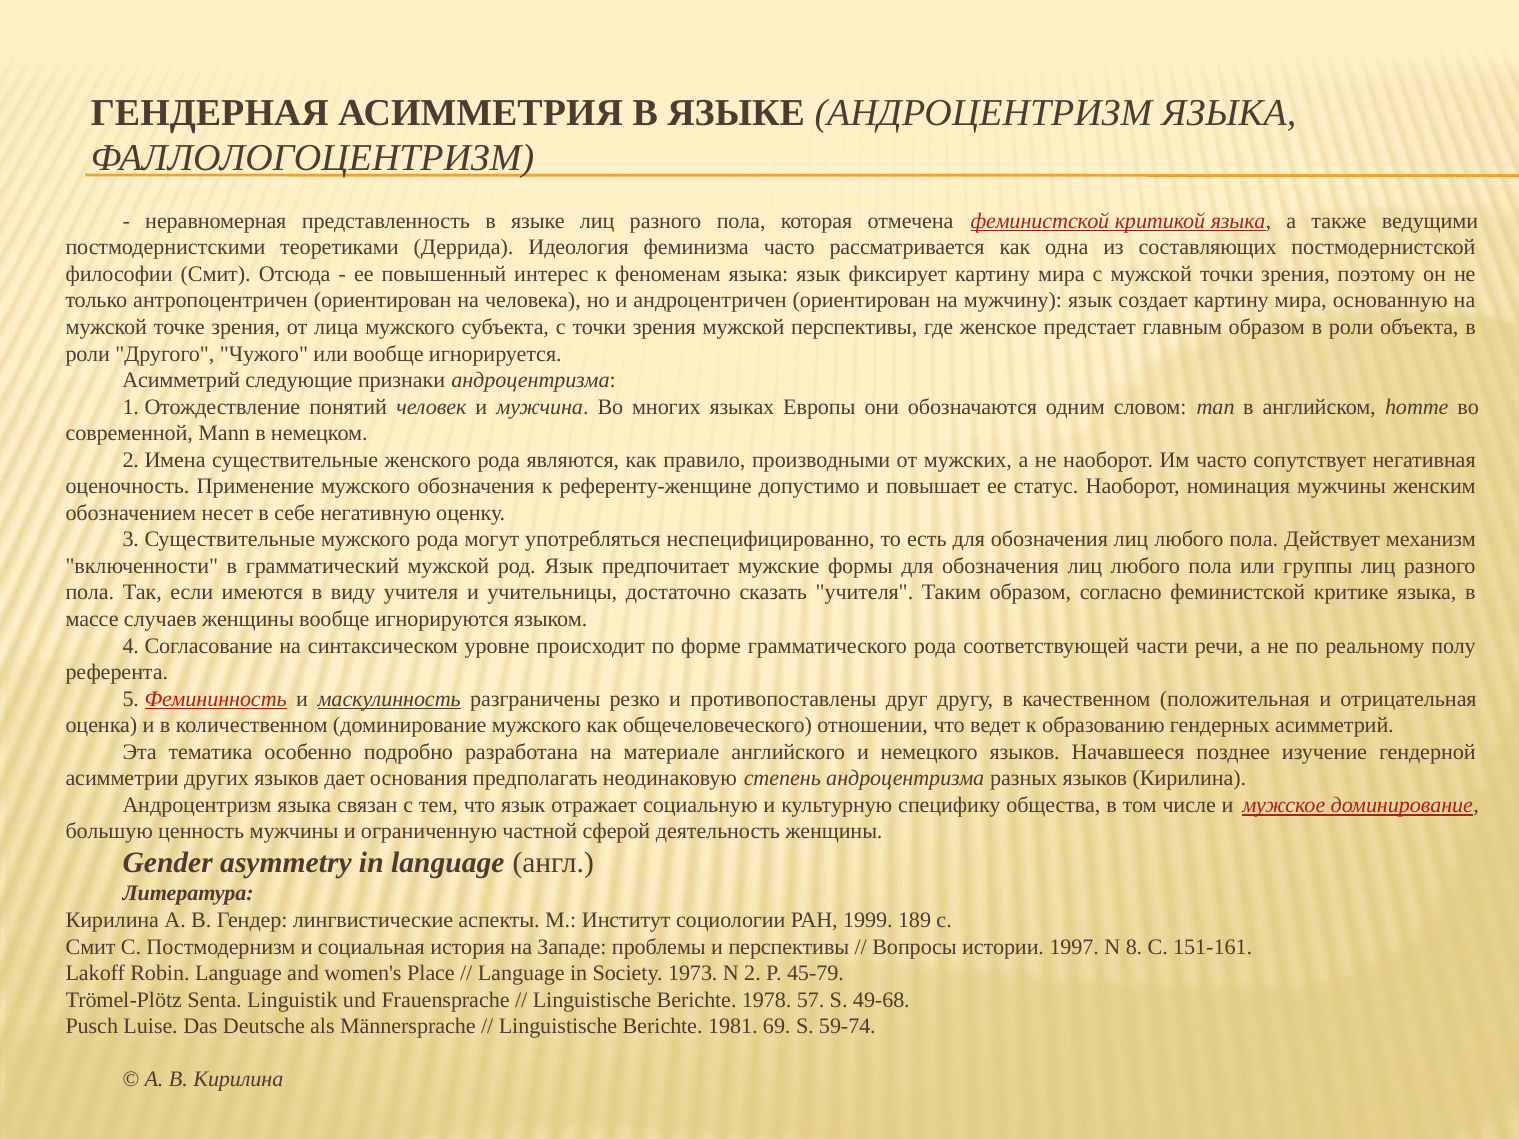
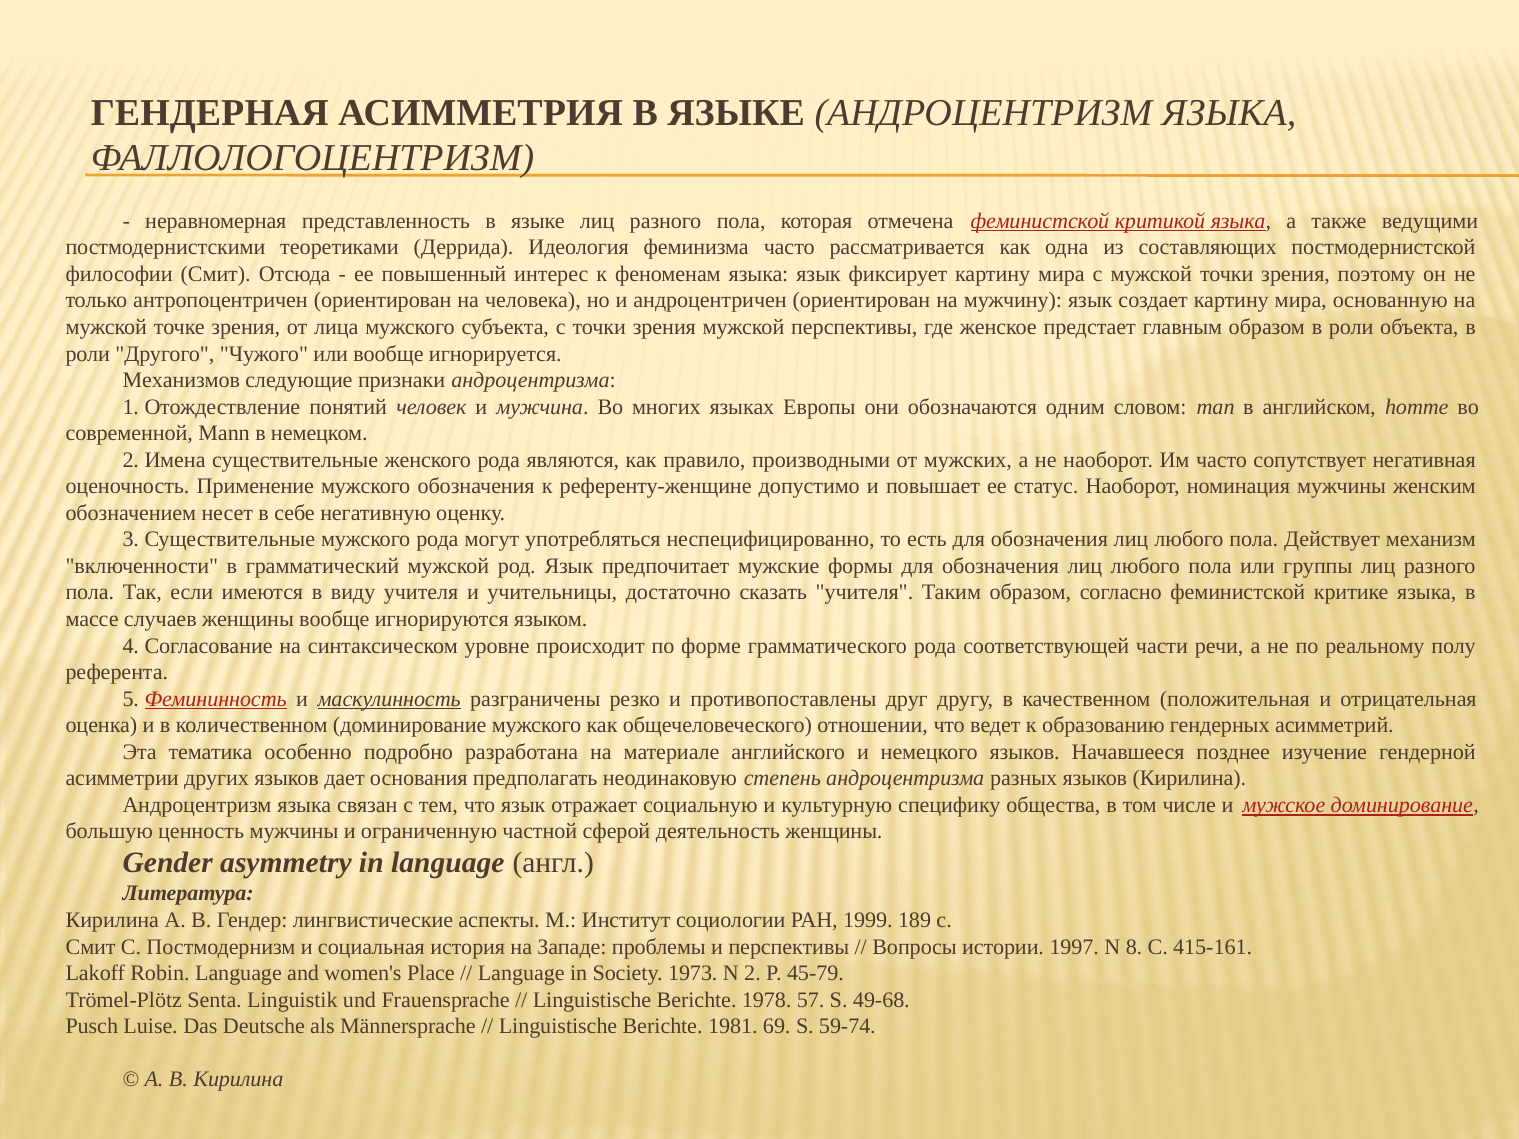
Асимметрий at (181, 380): Асимметрий -> Механизмов
151-161: 151-161 -> 415-161
